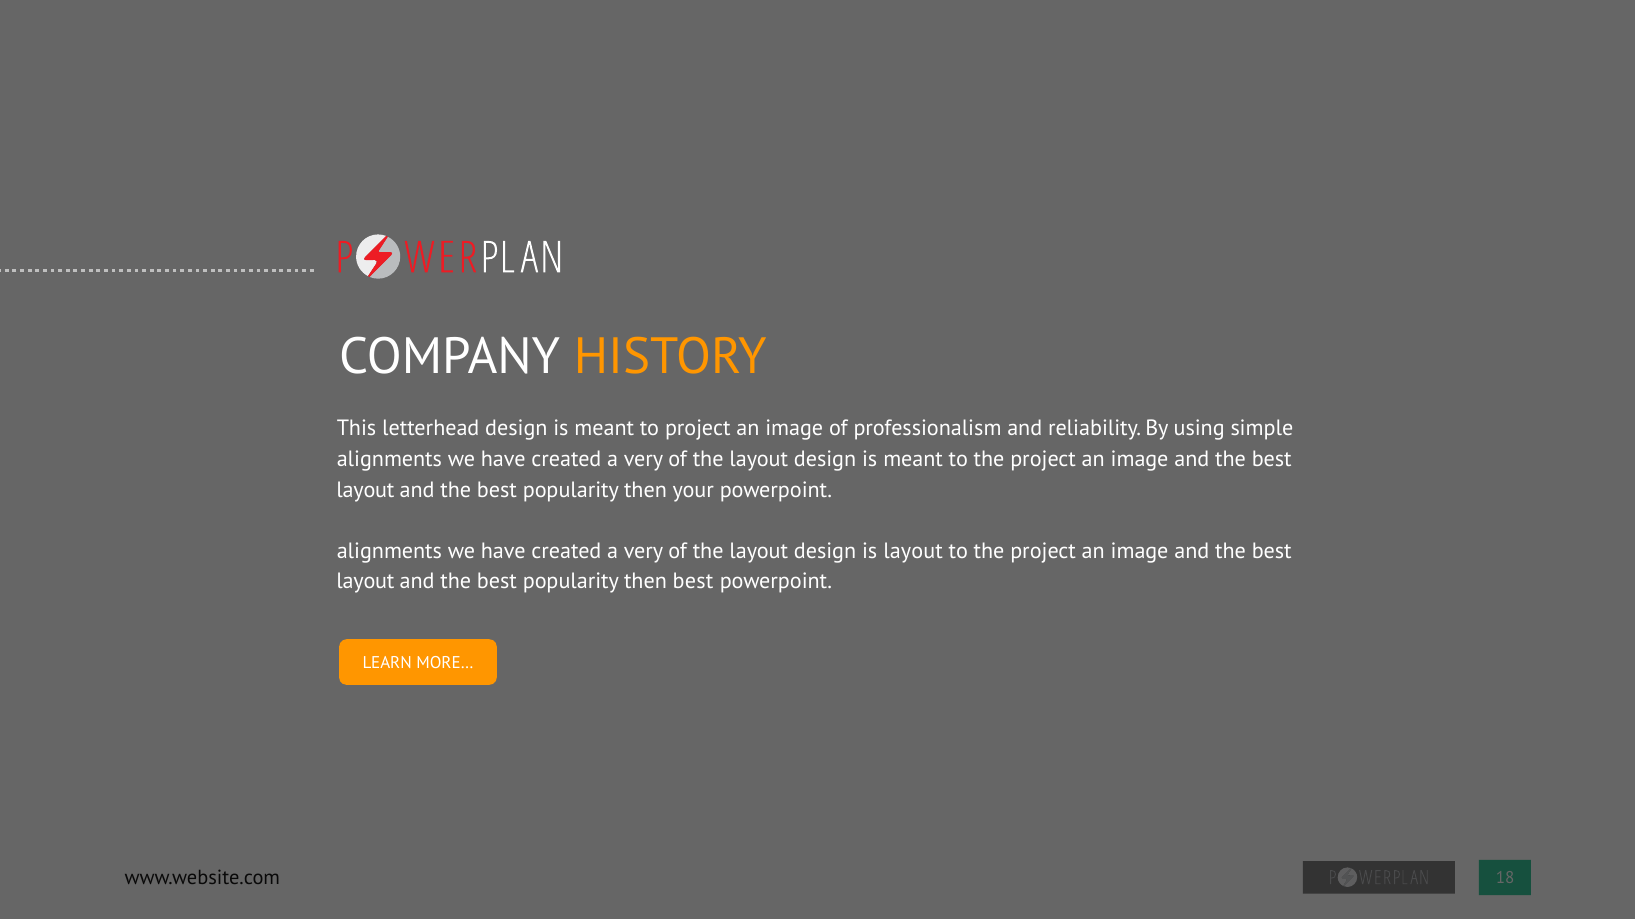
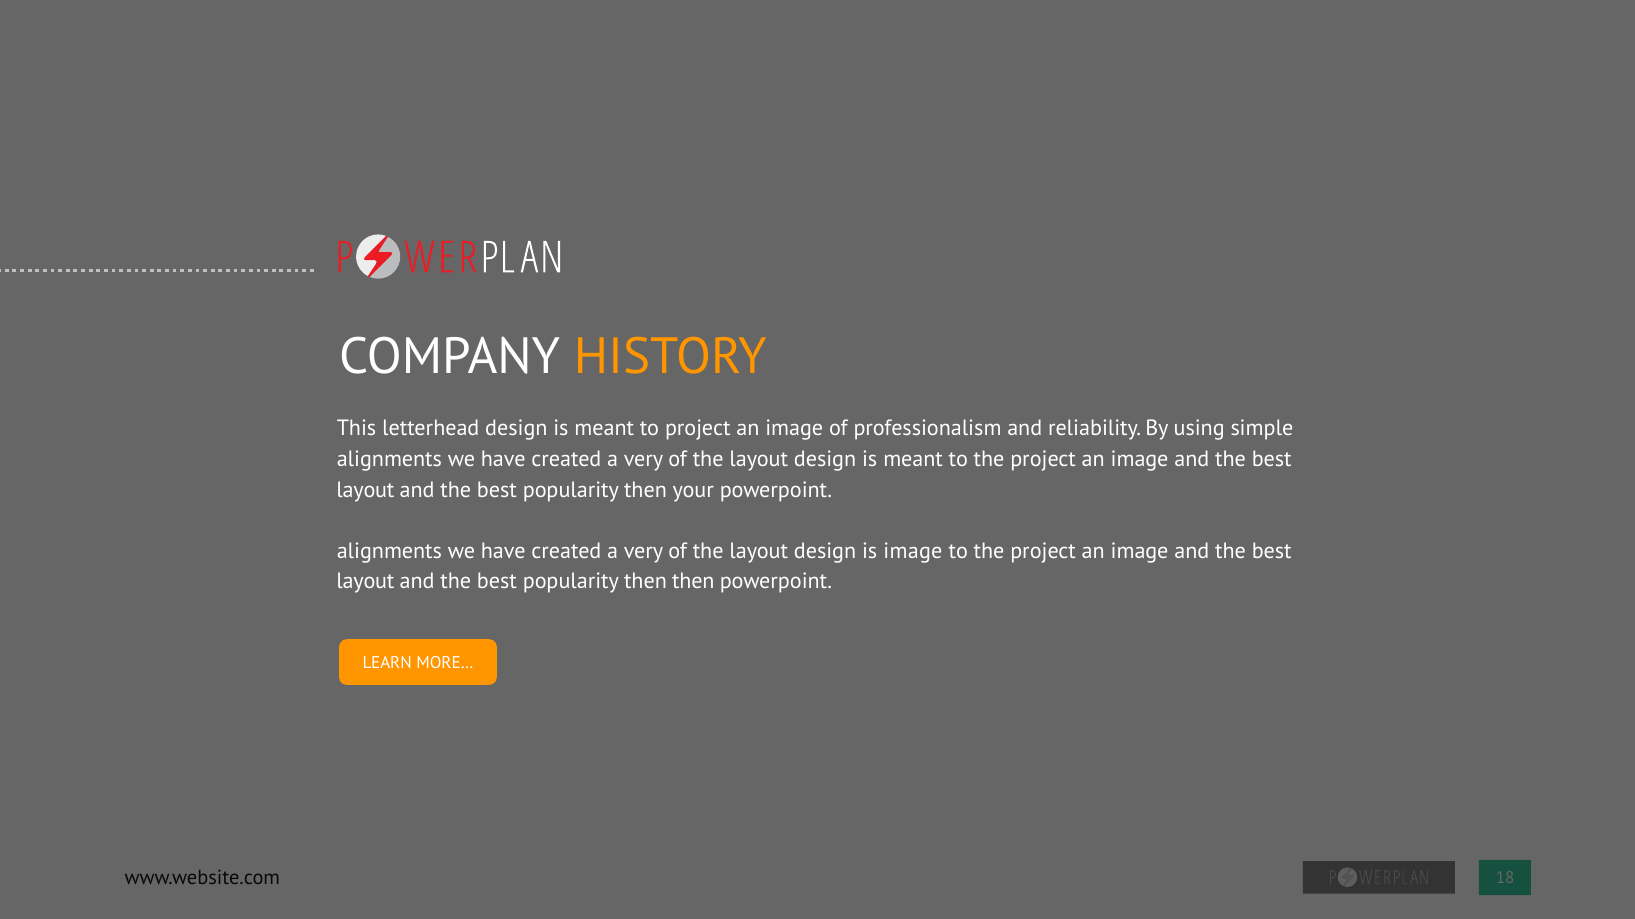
is layout: layout -> image
then best: best -> then
